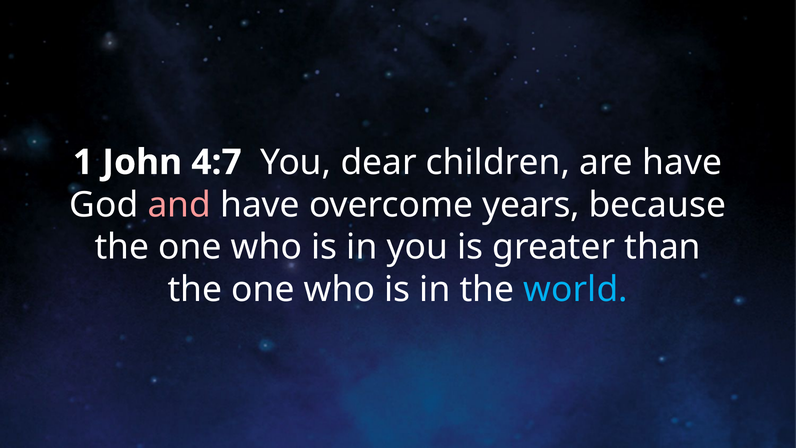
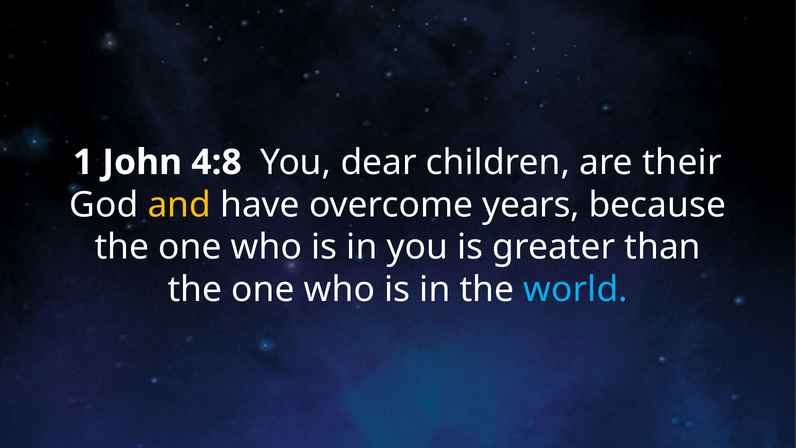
4:7: 4:7 -> 4:8
are have: have -> their
and colour: pink -> yellow
